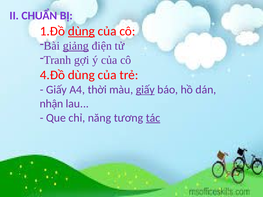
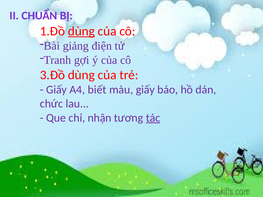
giảng underline: present -> none
4.Đồ: 4.Đồ -> 3.Đồ
thời: thời -> biết
giấy at (145, 90) underline: present -> none
nhận: nhận -> chức
năng: năng -> nhận
